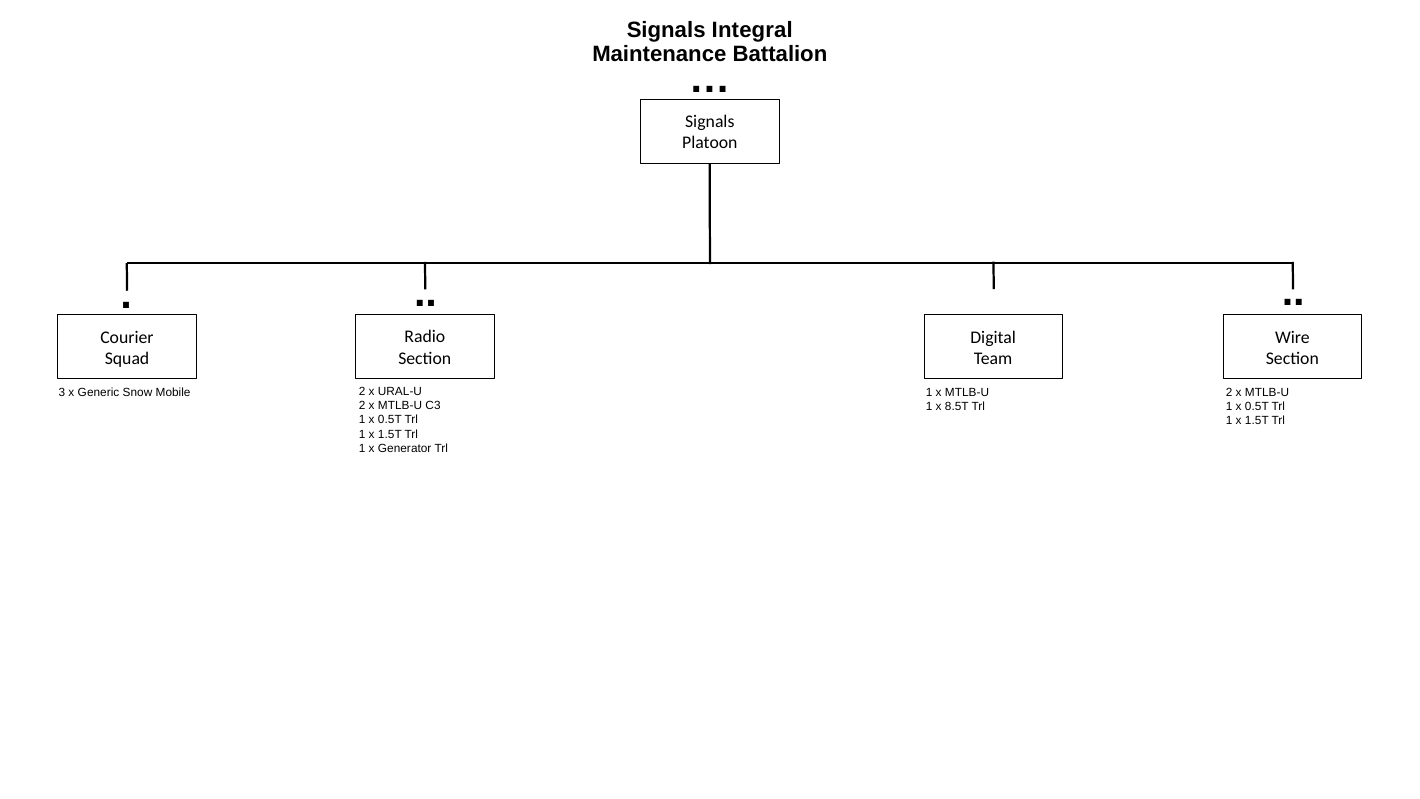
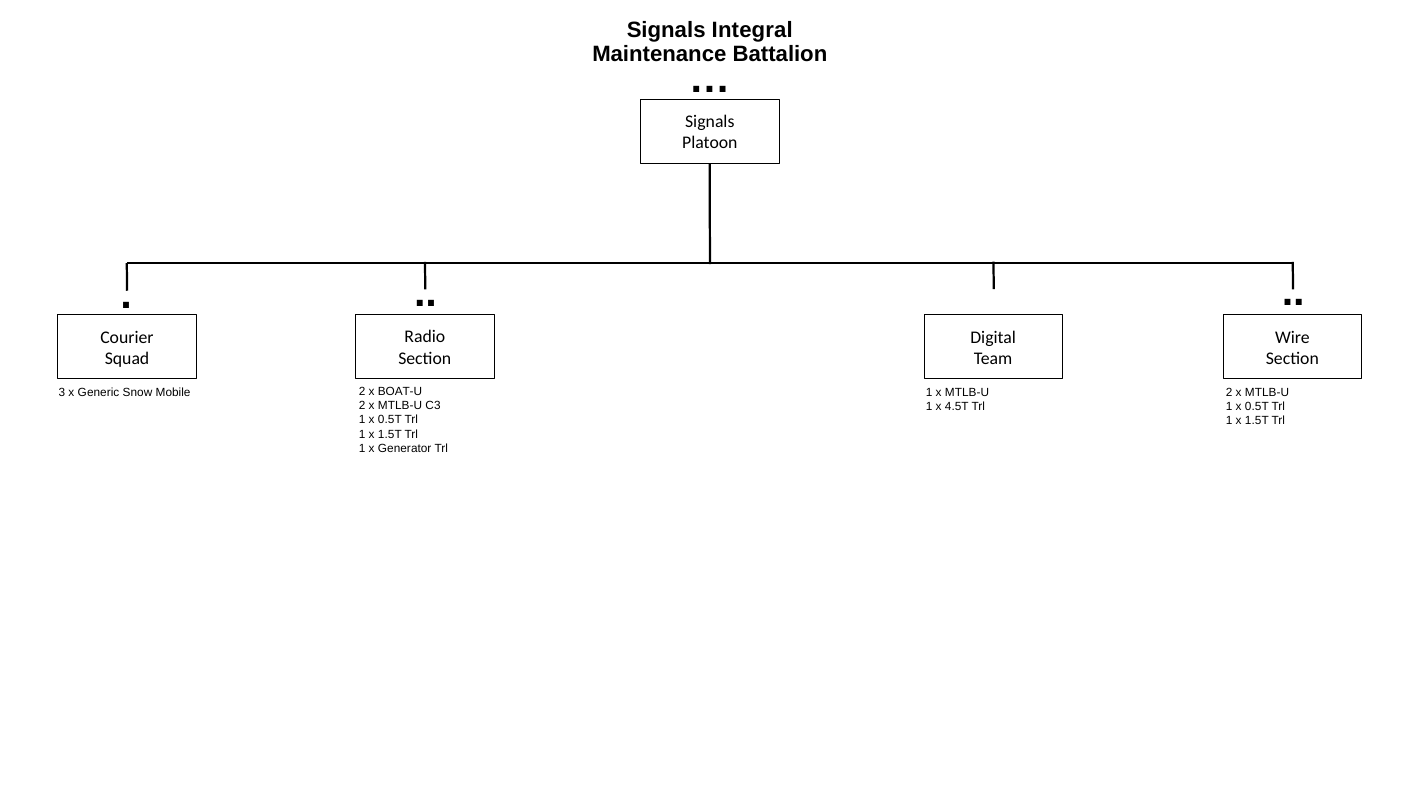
URAL-U: URAL-U -> BOAT-U
8.5T: 8.5T -> 4.5T
